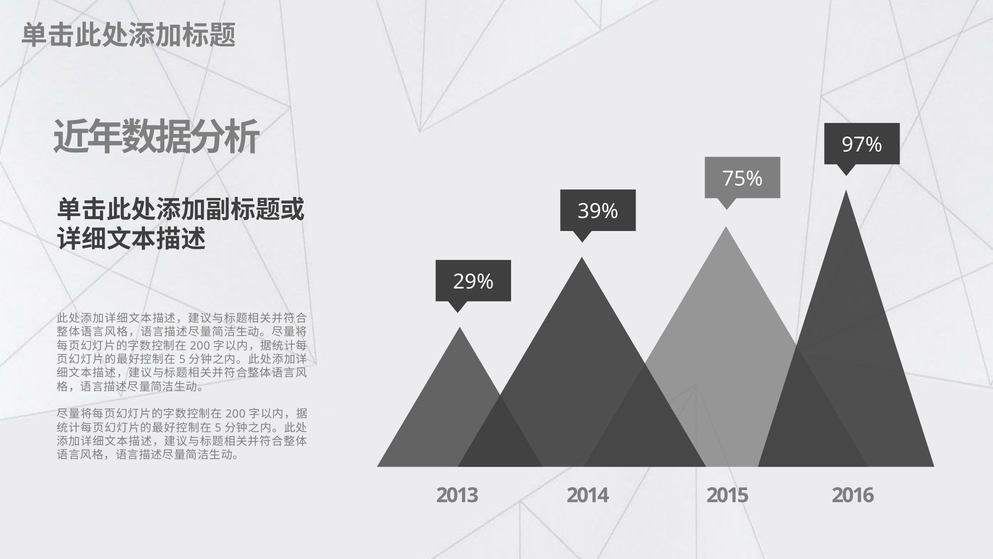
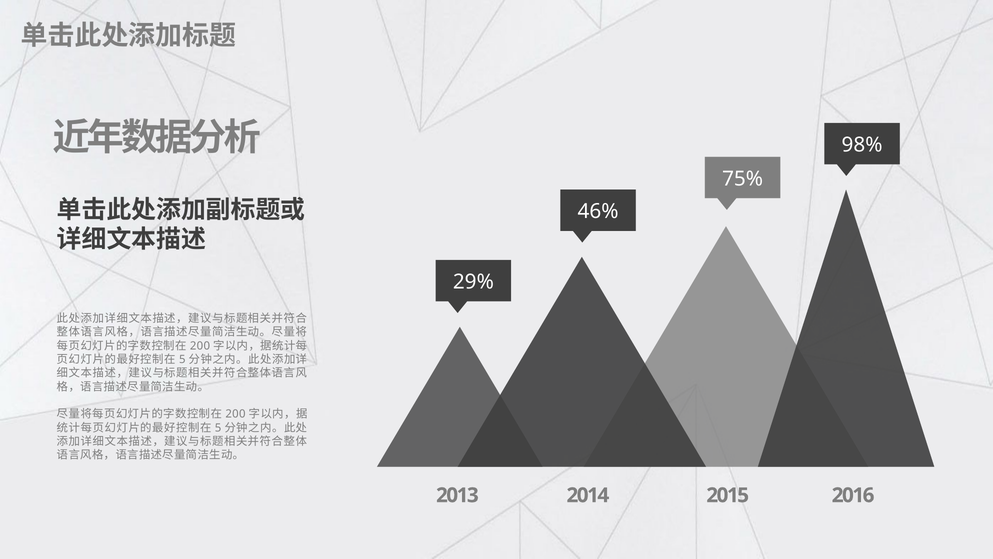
97%: 97% -> 98%
39%: 39% -> 46%
